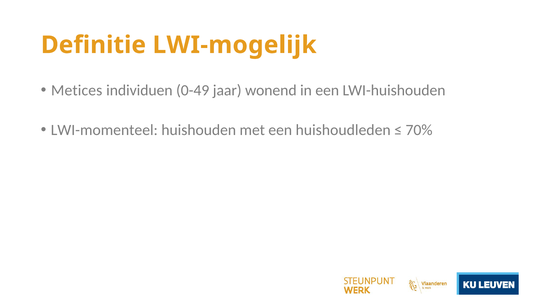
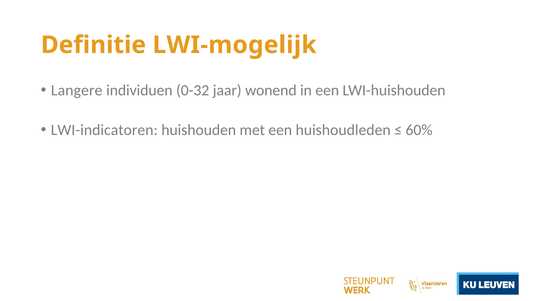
Metices: Metices -> Langere
0-49: 0-49 -> 0-32
LWI-momenteel: LWI-momenteel -> LWI-indicatoren
70%: 70% -> 60%
